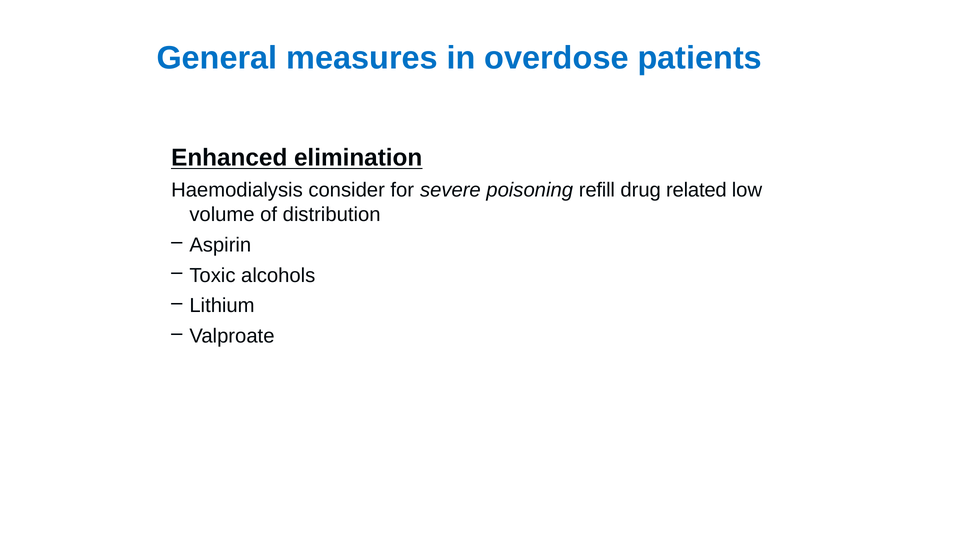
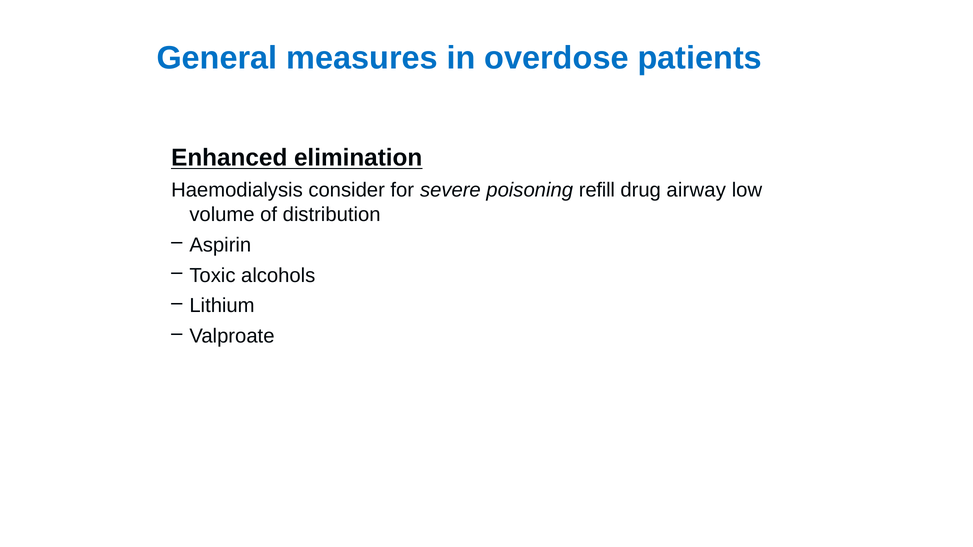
related: related -> airway
